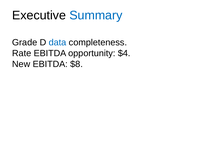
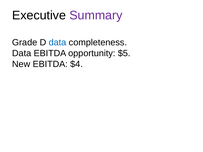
Summary colour: blue -> purple
Rate at (22, 53): Rate -> Data
$4: $4 -> $5
$8: $8 -> $4
